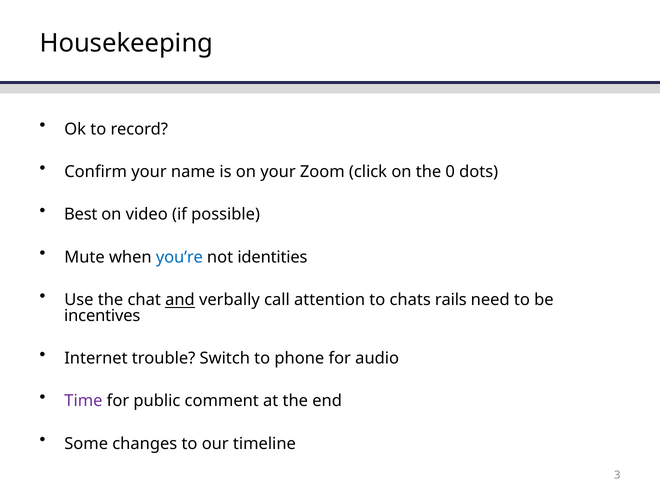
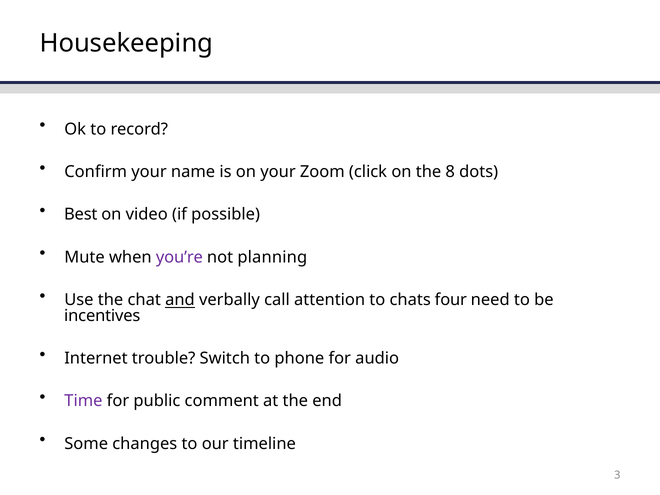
0: 0 -> 8
you’re colour: blue -> purple
identities: identities -> planning
rails: rails -> four
